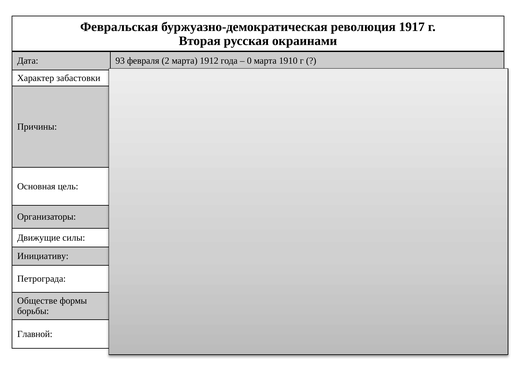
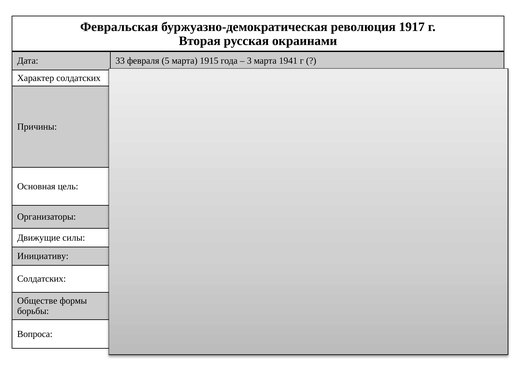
93: 93 -> 33
февраля 2: 2 -> 5
1912: 1912 -> 1915
0 at (249, 61): 0 -> 3
1910: 1910 -> 1941
Характер забастовки: забастовки -> солдатских
Петрограда at (42, 279): Петрограда -> Солдатских
Главной at (35, 334): Главной -> Вопроса
